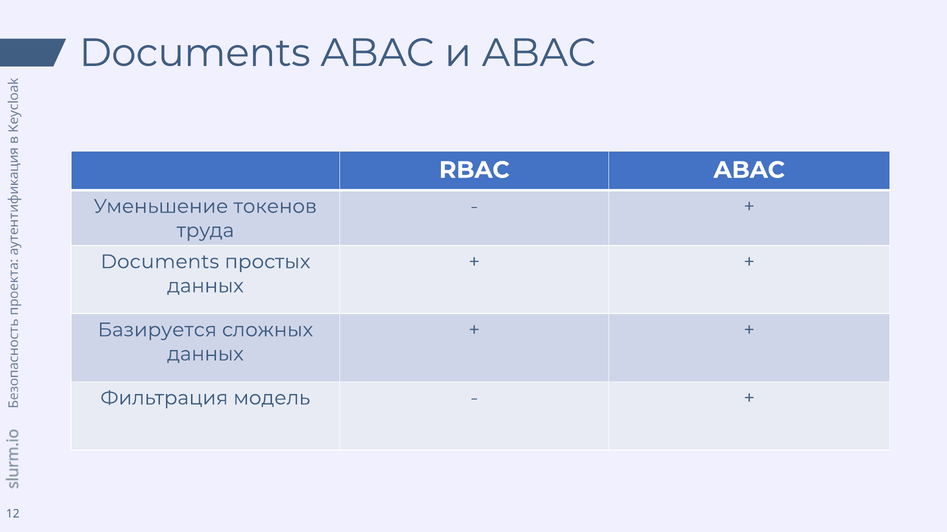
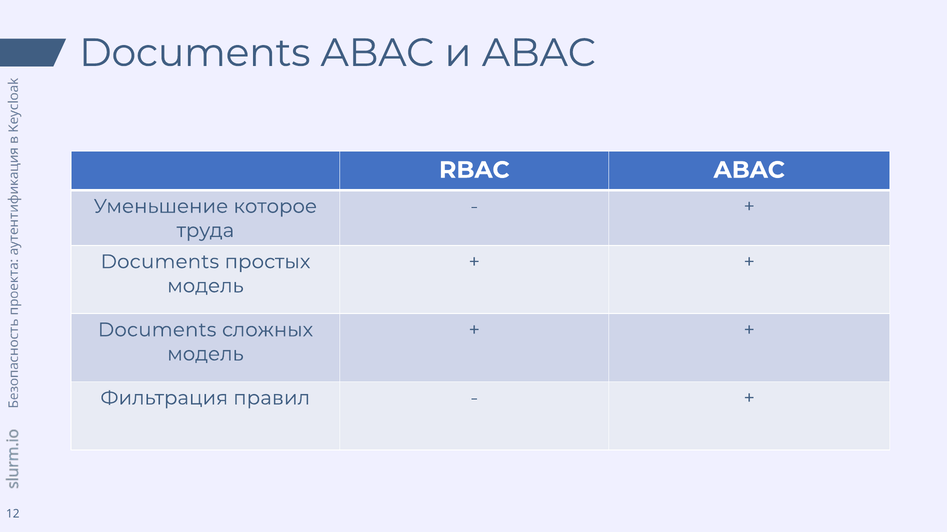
токенов: токенов -> которое
данных at (205, 286): данных -> модель
Базируется at (157, 330): Базируется -> Documents
данных at (205, 354): данных -> модель
модель: модель -> правил
